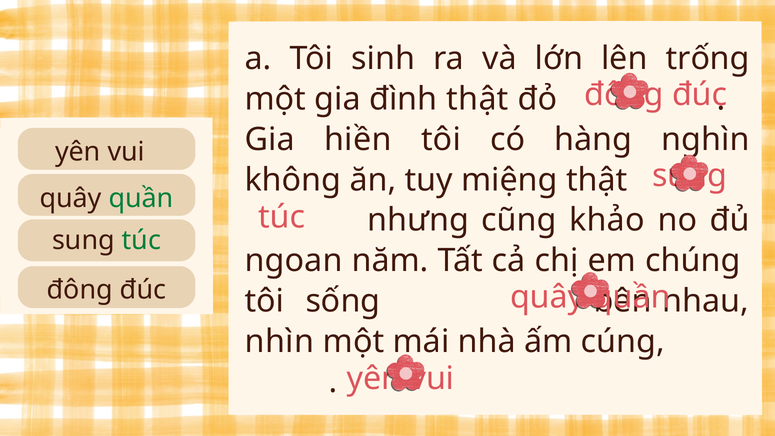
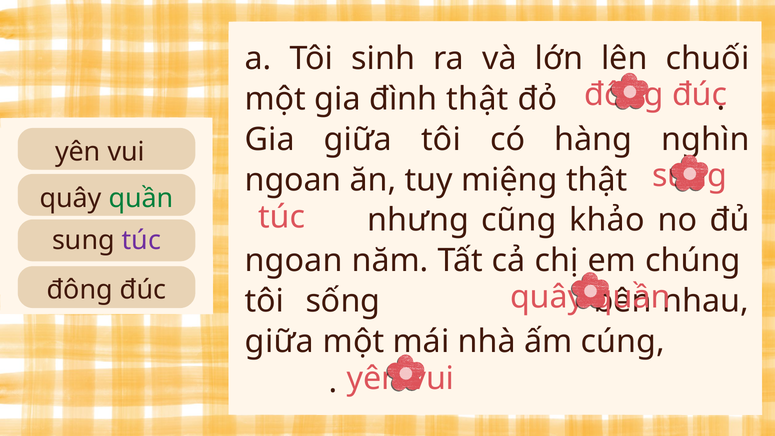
trống: trống -> chuối
Gia hiền: hiền -> giữa
không at (293, 180): không -> ngoan
túc at (141, 240) colour: green -> purple
nhìn at (279, 341): nhìn -> giữa
